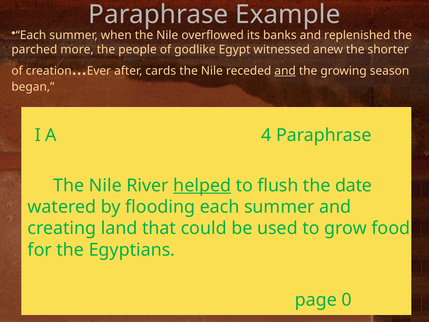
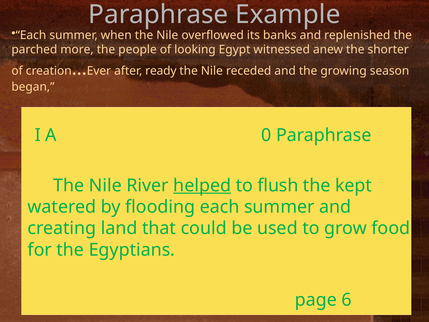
godlike: godlike -> looking
cards: cards -> ready
and at (285, 71) underline: present -> none
4: 4 -> 0
date: date -> kept
0: 0 -> 6
